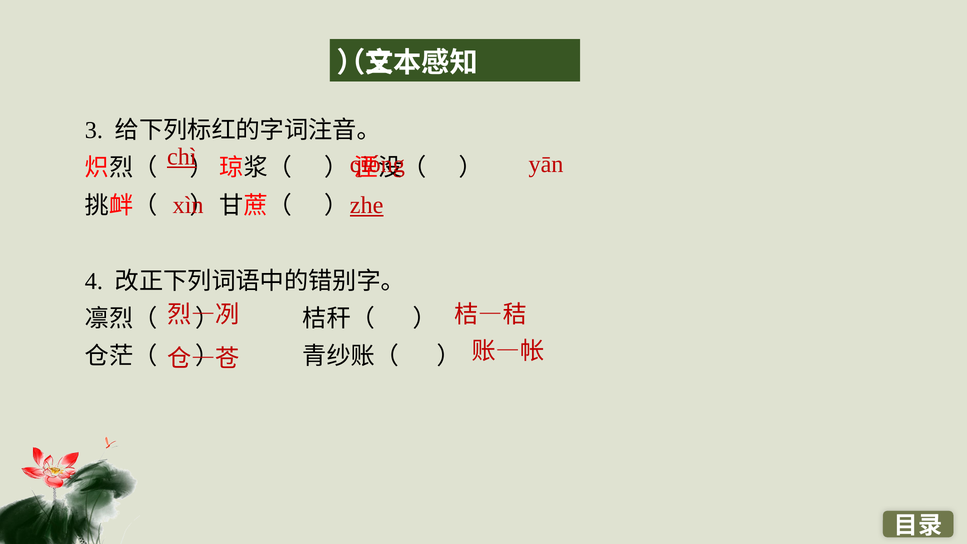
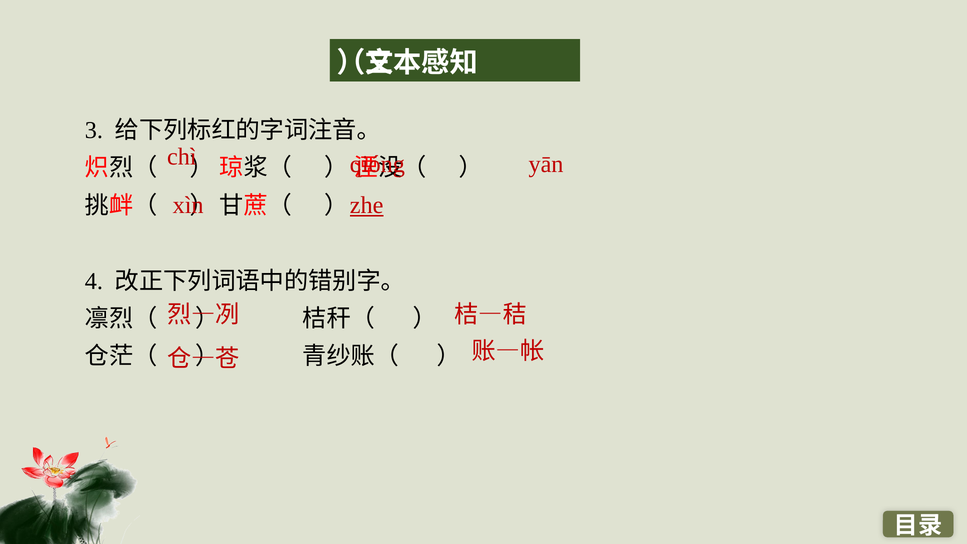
chì underline: present -> none
